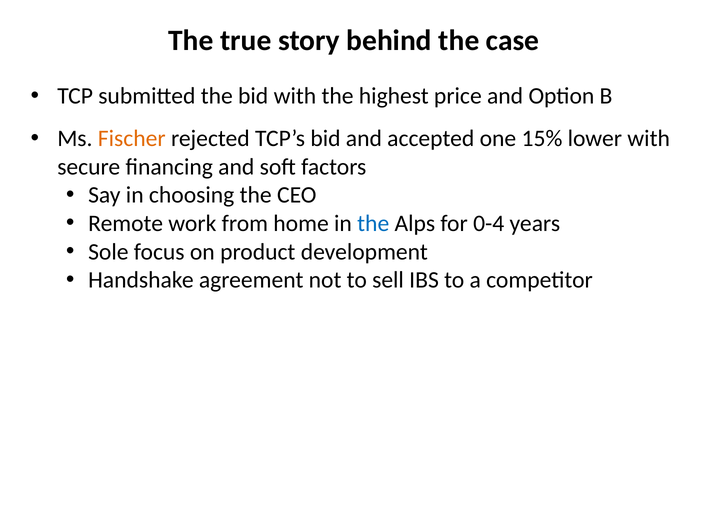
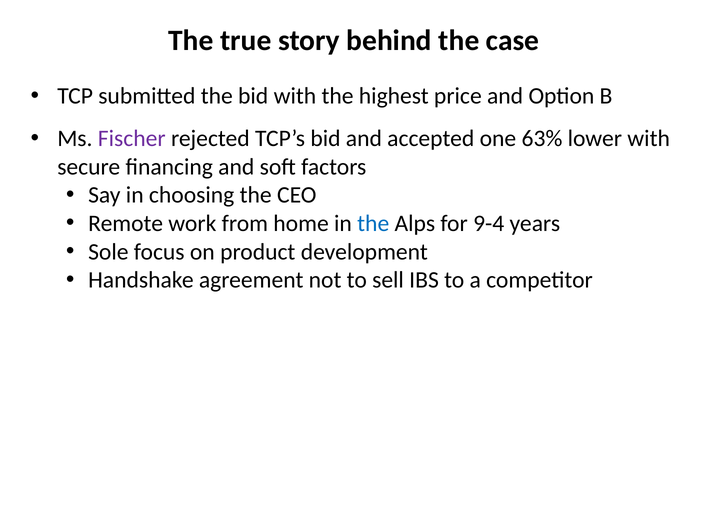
Fischer colour: orange -> purple
15%: 15% -> 63%
0-4: 0-4 -> 9-4
